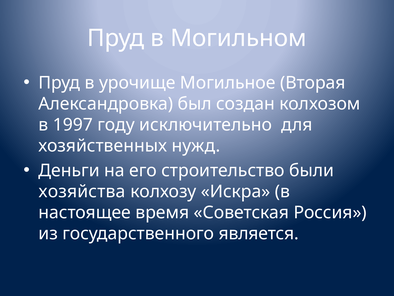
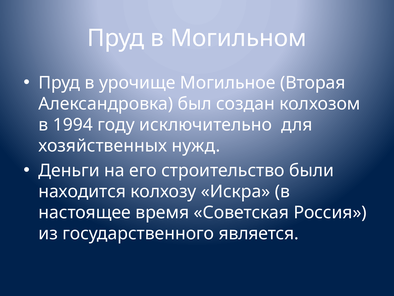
1997: 1997 -> 1994
хозяйства: хозяйства -> находится
